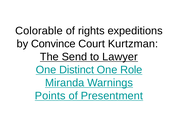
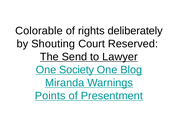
expeditions: expeditions -> deliberately
Convince: Convince -> Shouting
Kurtzman: Kurtzman -> Reserved
Distinct: Distinct -> Society
Role: Role -> Blog
